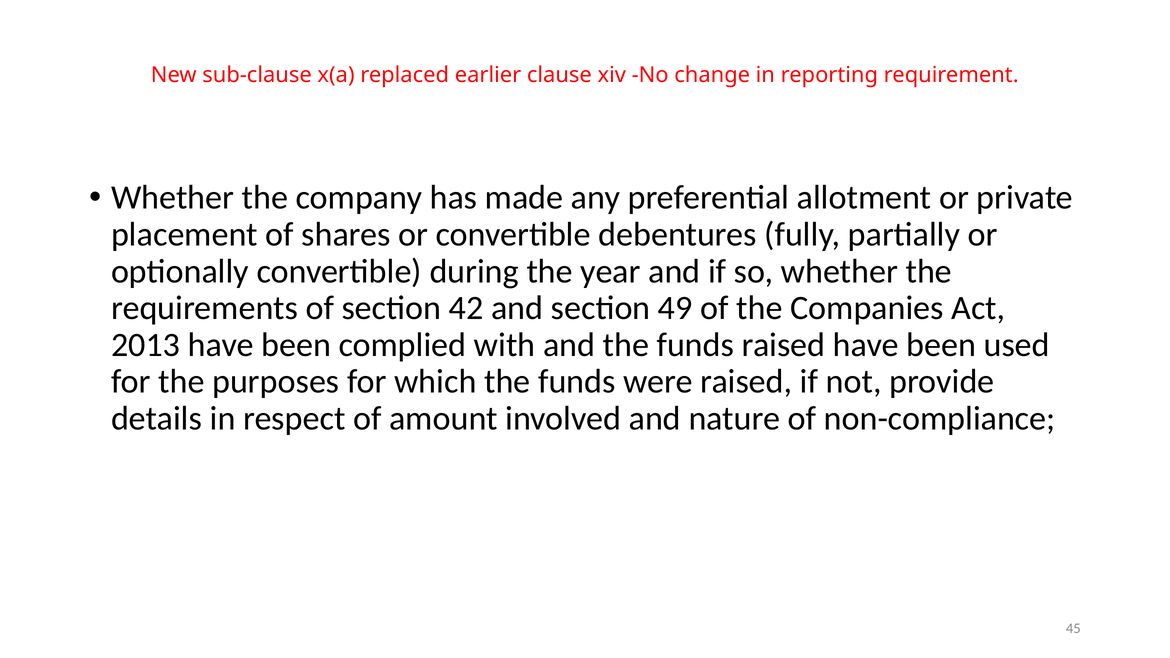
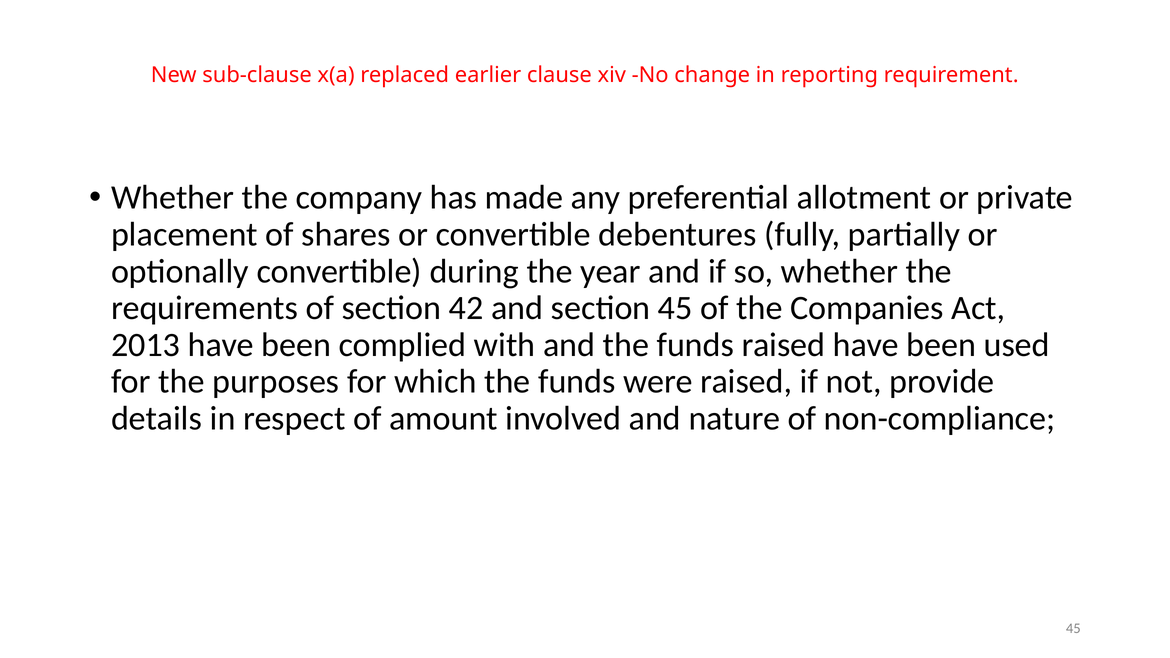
section 49: 49 -> 45
